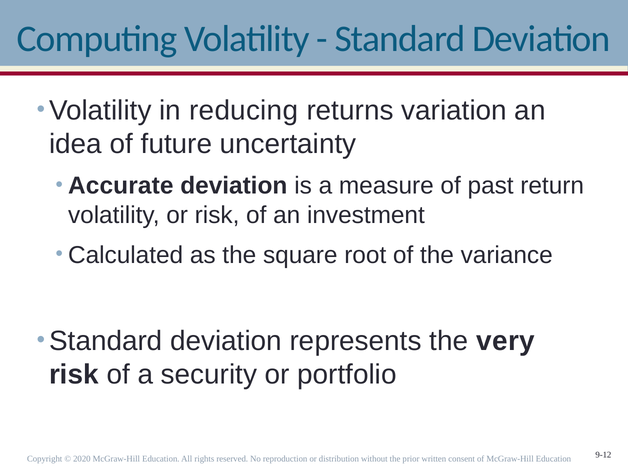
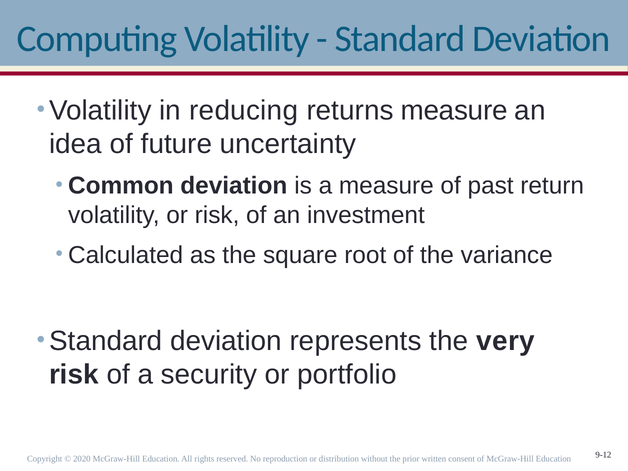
returns variation: variation -> measure
Accurate: Accurate -> Common
